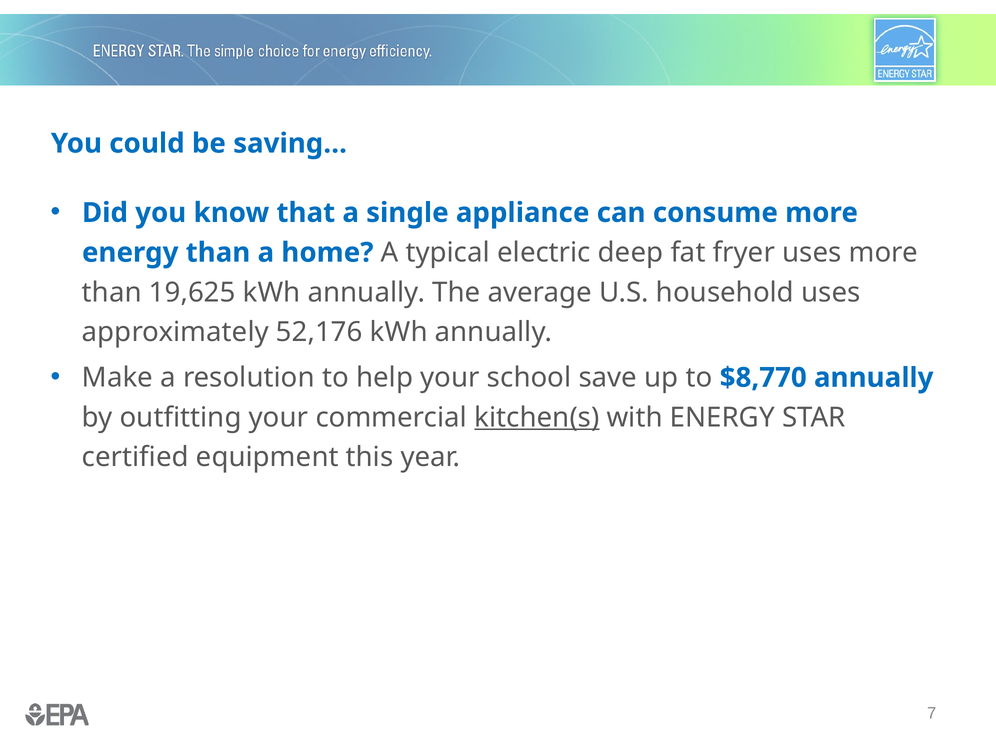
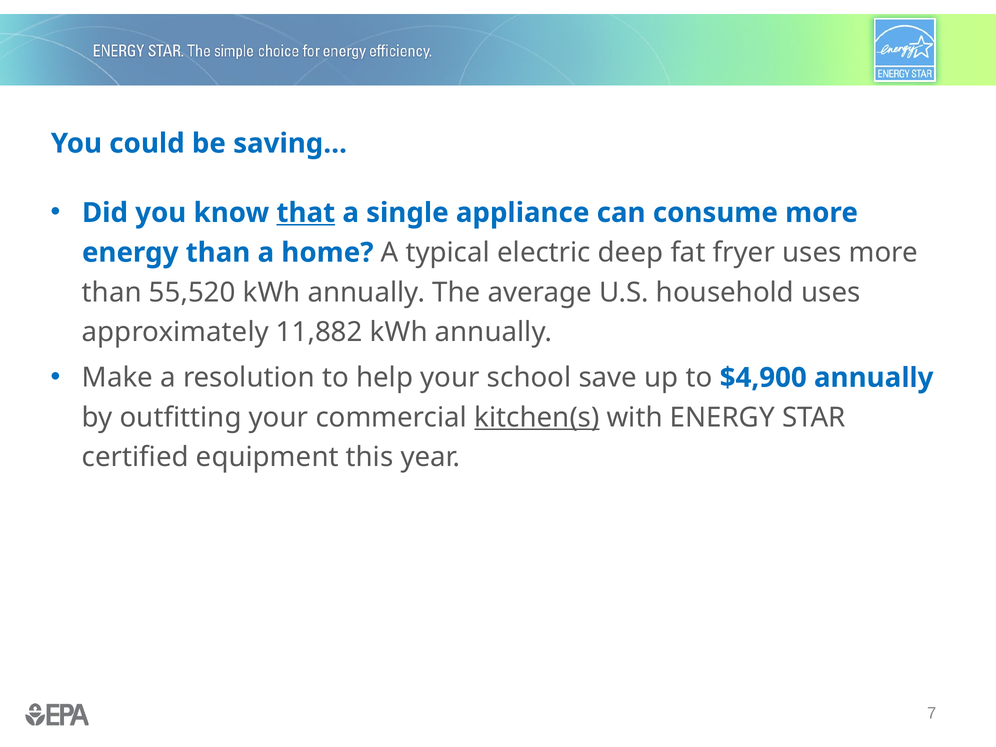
that underline: none -> present
19,625: 19,625 -> 55,520
52,176: 52,176 -> 11,882
$8,770: $8,770 -> $4,900
